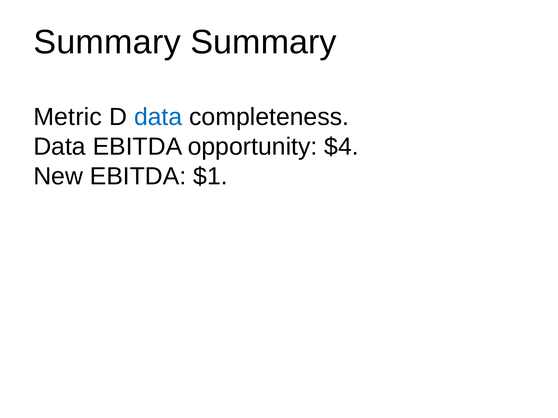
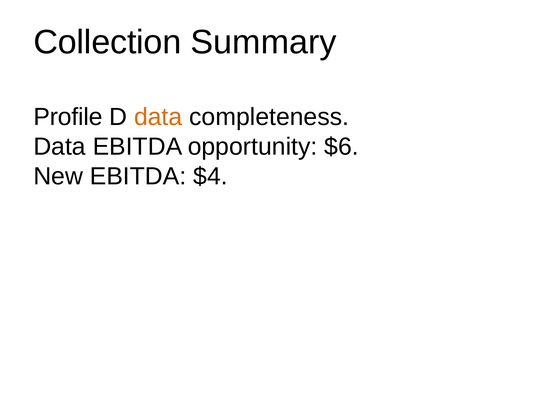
Summary at (107, 42): Summary -> Collection
Metric: Metric -> Profile
data at (158, 117) colour: blue -> orange
$4: $4 -> $6
$1: $1 -> $4
